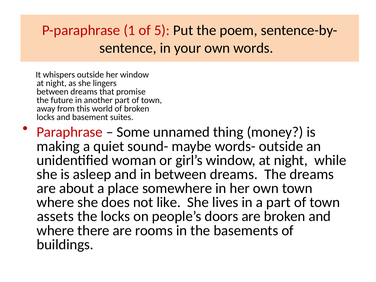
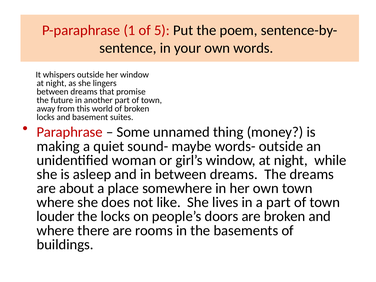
assets: assets -> louder
